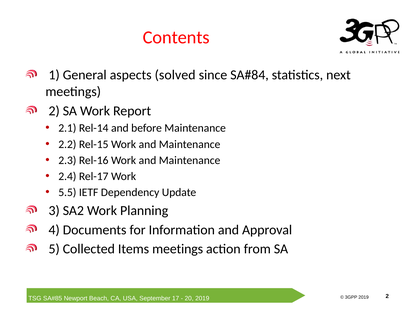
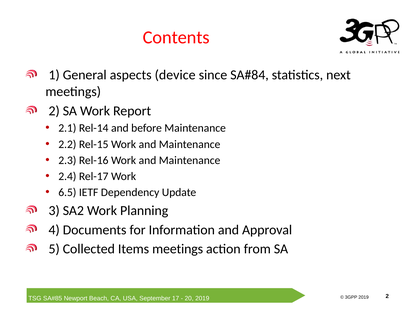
solved: solved -> device
5.5: 5.5 -> 6.5
